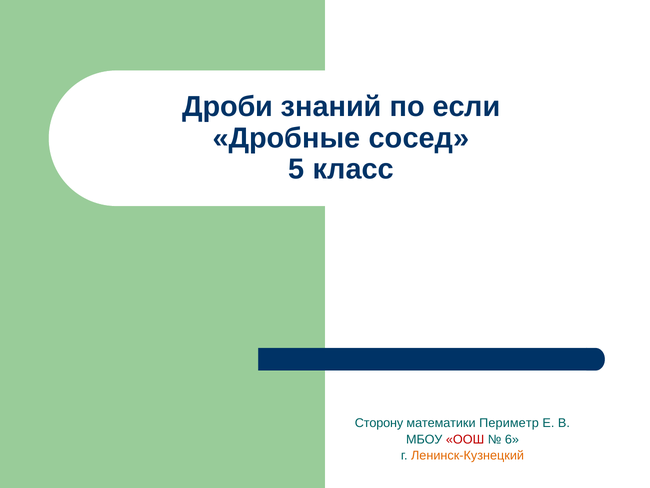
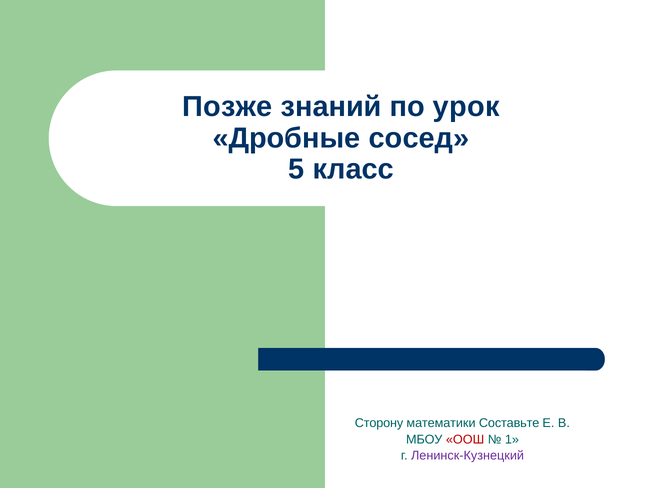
Дроби: Дроби -> Позже
если: если -> урок
Периметр: Периметр -> Составьте
6: 6 -> 1
Ленинск-Кузнецкий colour: orange -> purple
